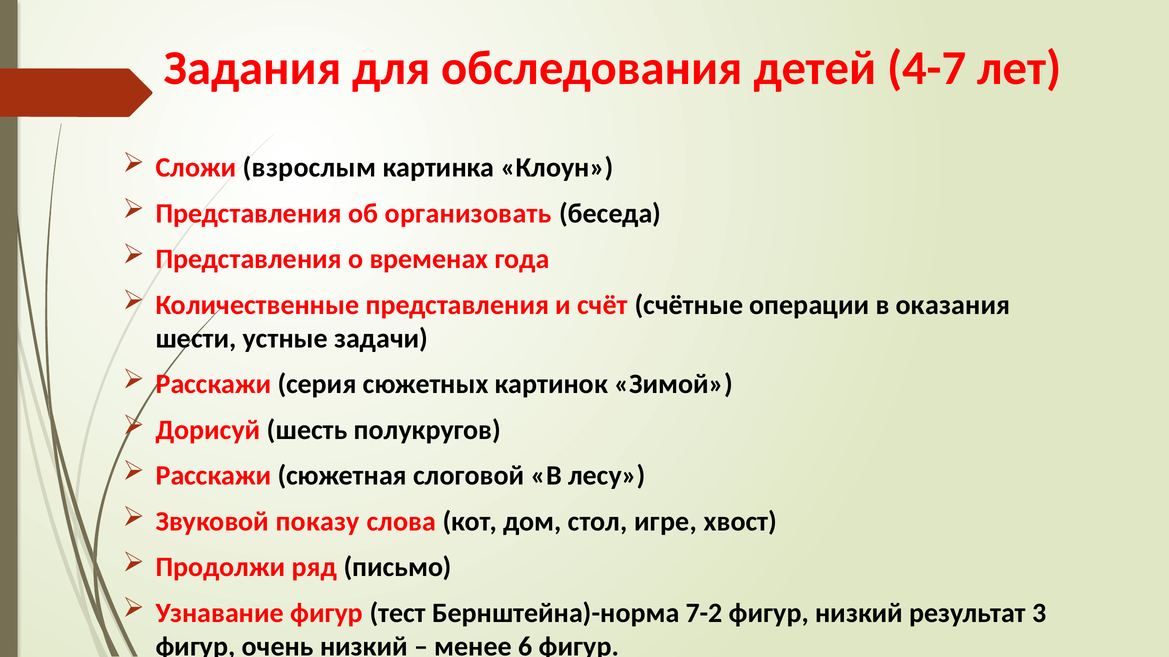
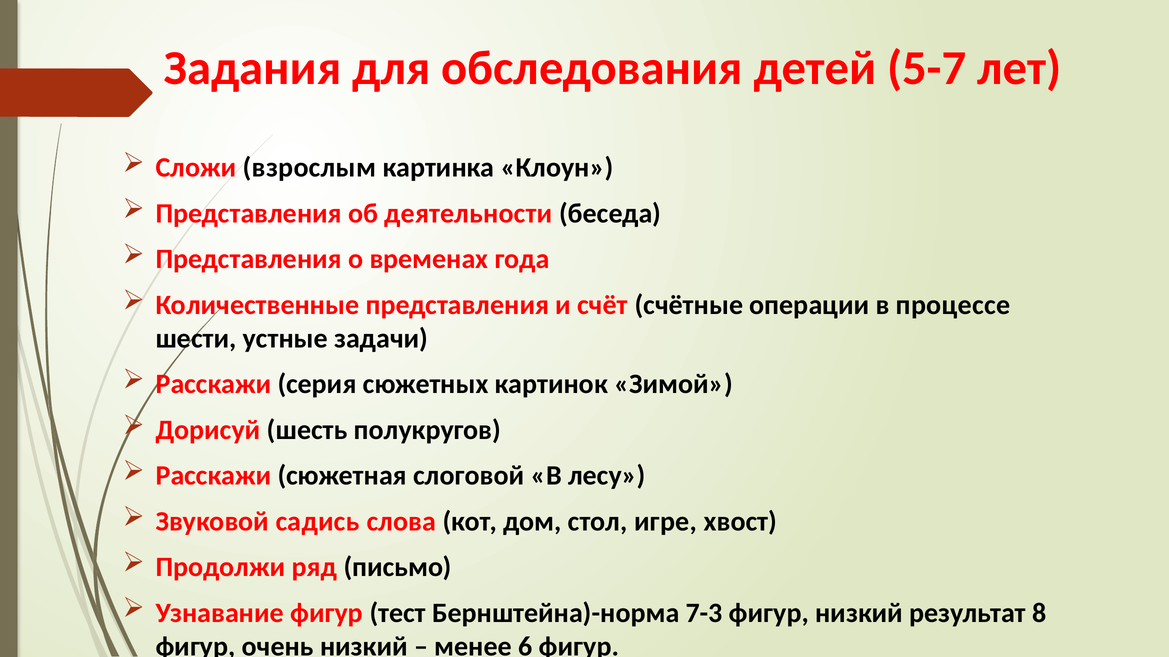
4-7: 4-7 -> 5-7
организовать: организовать -> деятельности
оказания: оказания -> процессе
показу: показу -> садись
7-2: 7-2 -> 7-3
3: 3 -> 8
